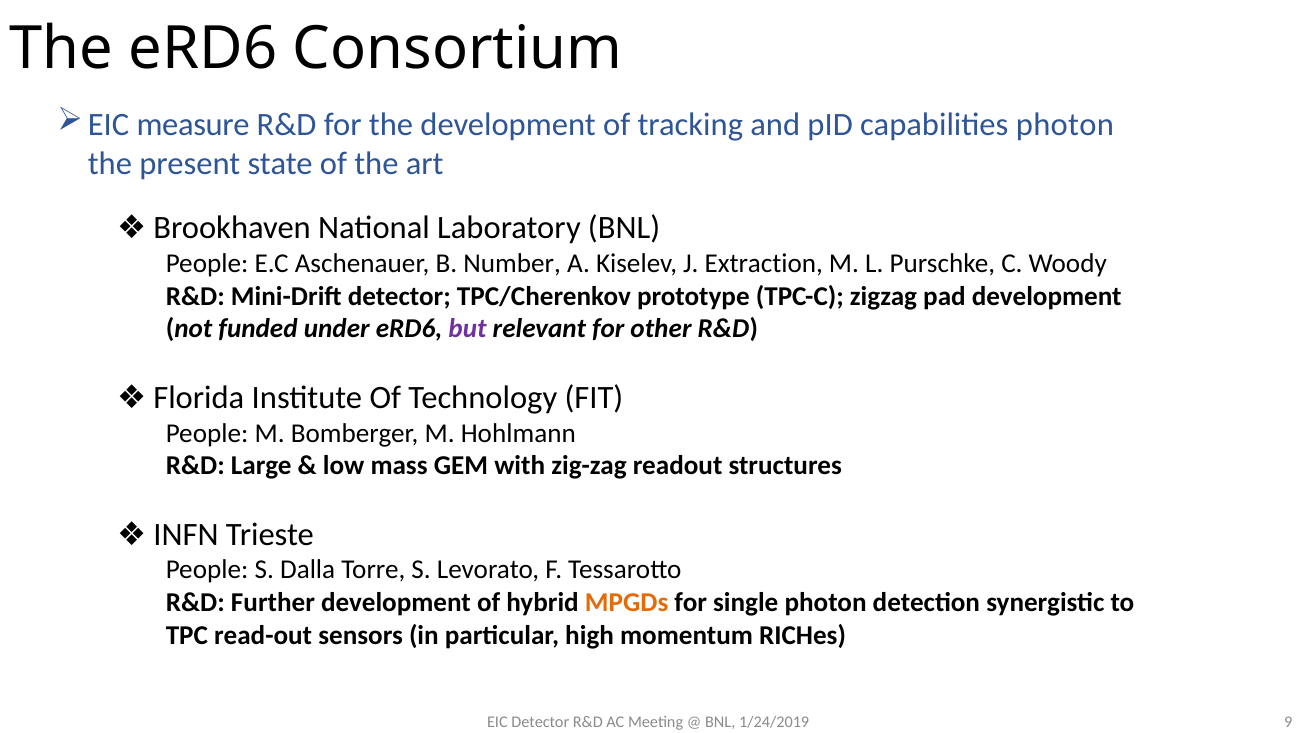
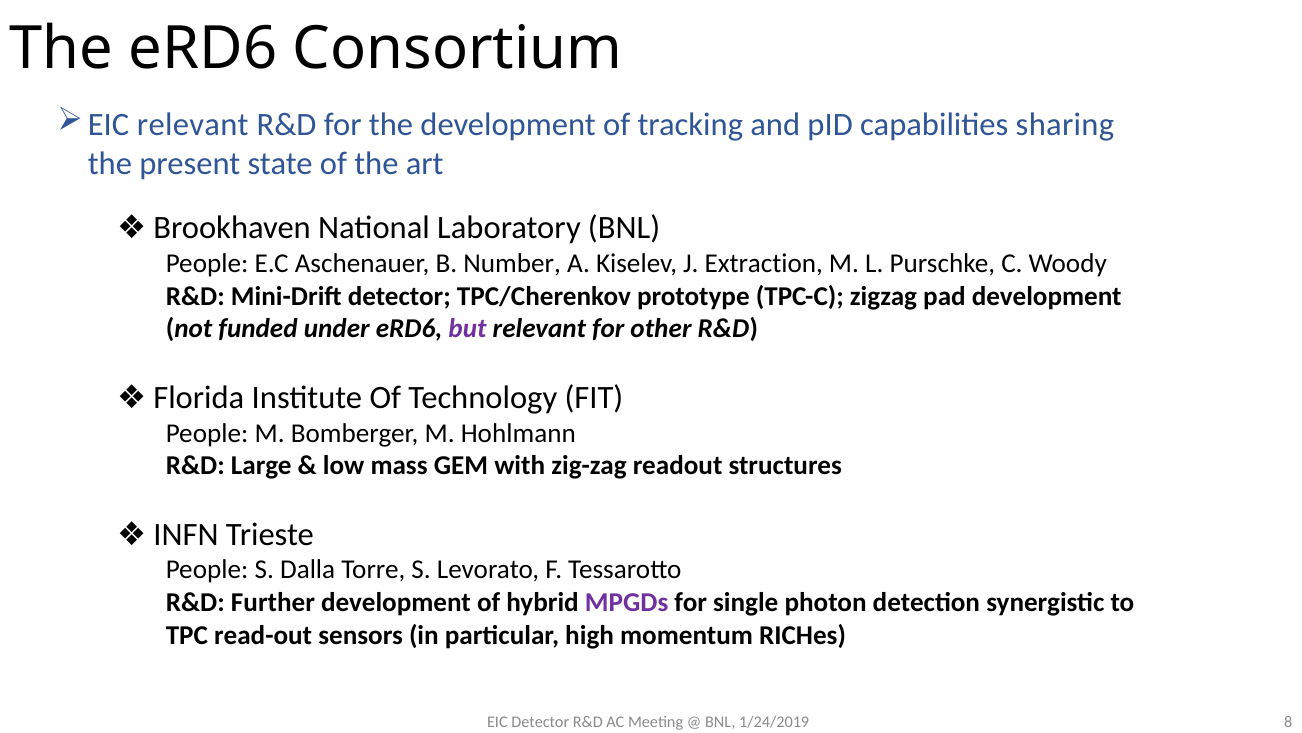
EIC measure: measure -> relevant
capabilities photon: photon -> sharing
MPGDs colour: orange -> purple
9: 9 -> 8
